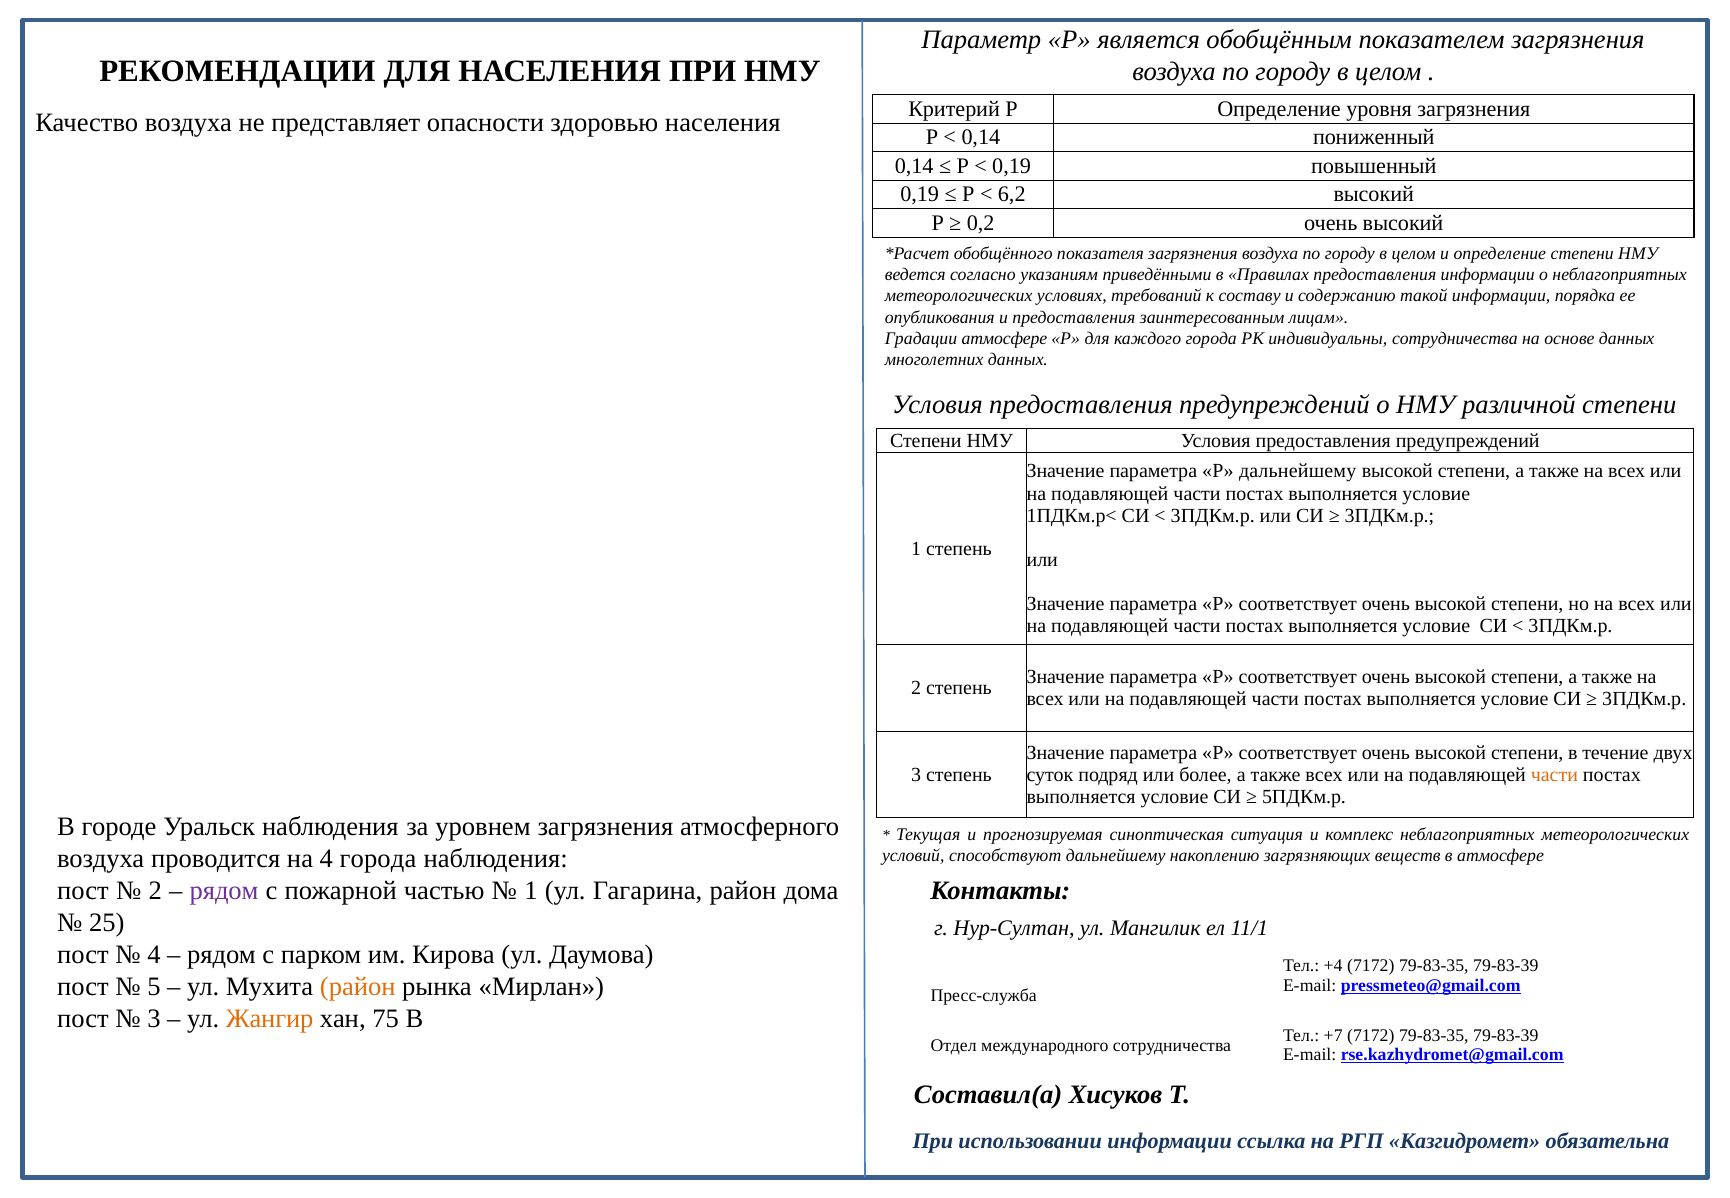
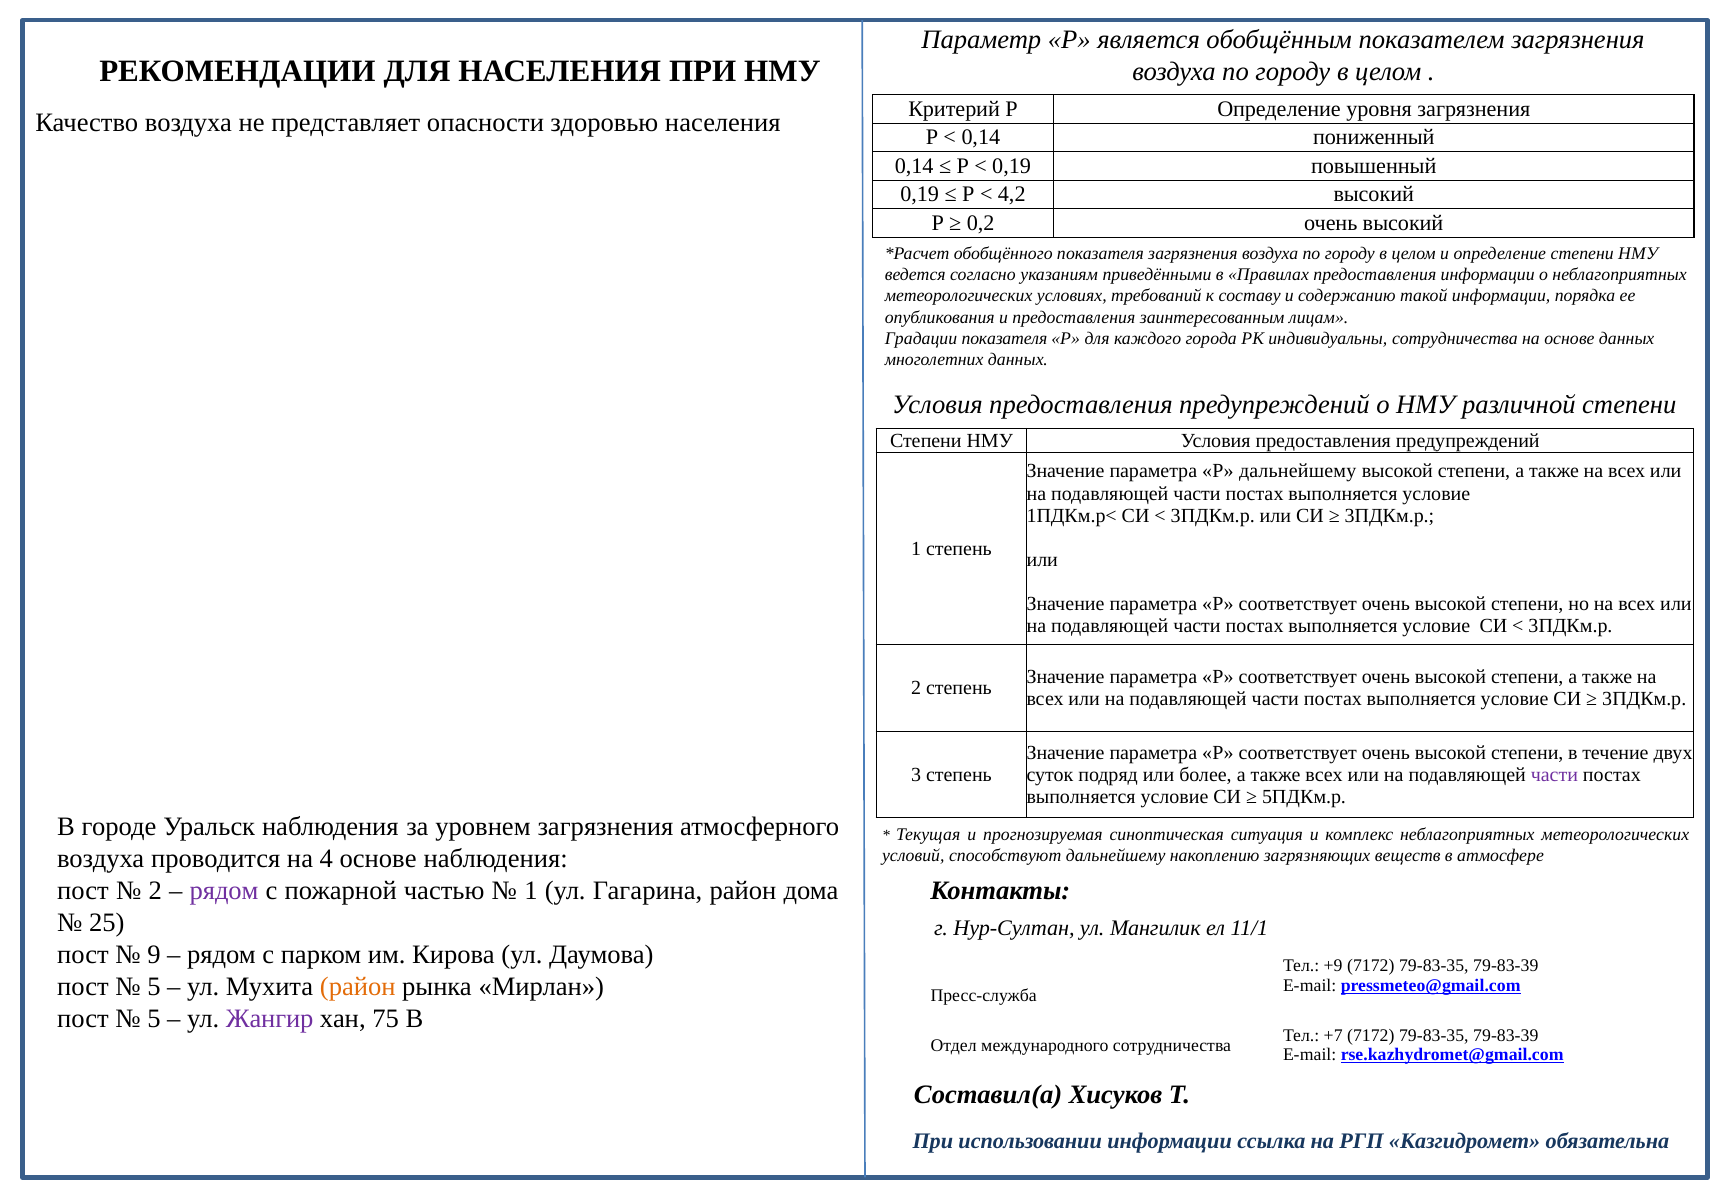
6,2: 6,2 -> 4,2
Градации атмосфере: атмосфере -> показателя
части at (1554, 775) colour: orange -> purple
4 города: города -> основе
4 at (154, 955): 4 -> 9
+4: +4 -> +9
3 at (154, 1018): 3 -> 5
Жангир colour: orange -> purple
